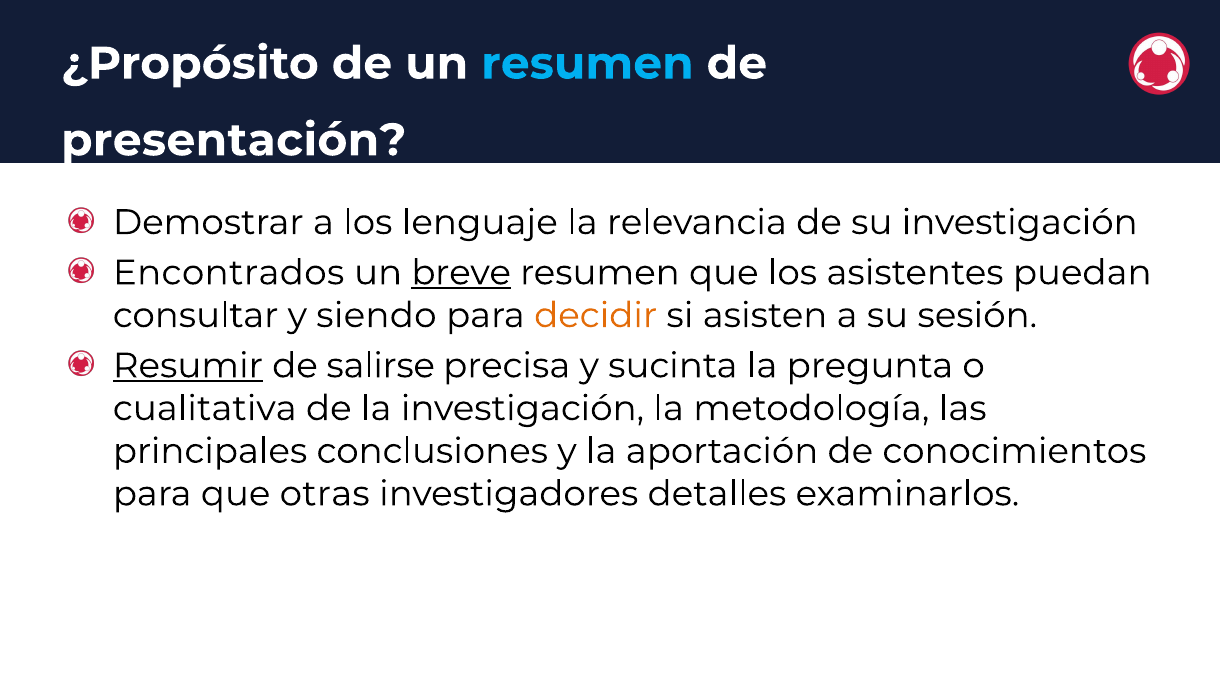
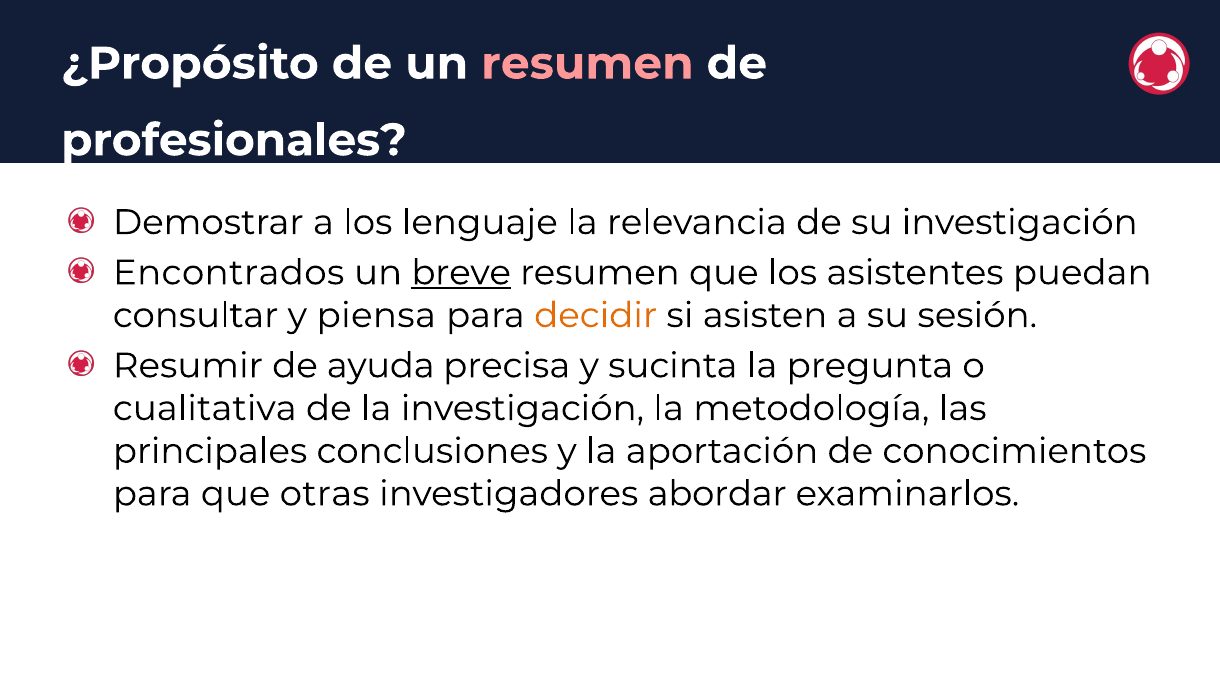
resumen at (587, 64) colour: light blue -> pink
presentación: presentación -> profesionales
siendo: siendo -> piensa
Resumir underline: present -> none
salirse: salirse -> ayuda
detalles: detalles -> abordar
